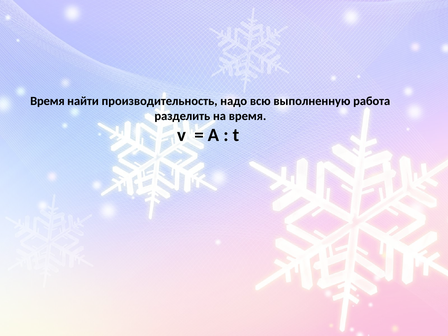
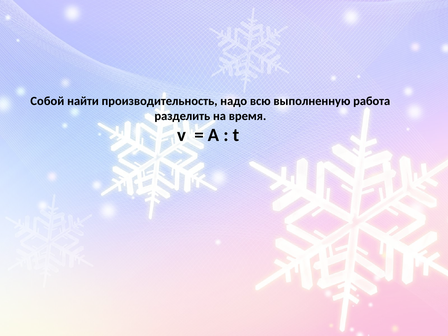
Время at (47, 101): Время -> Собой
